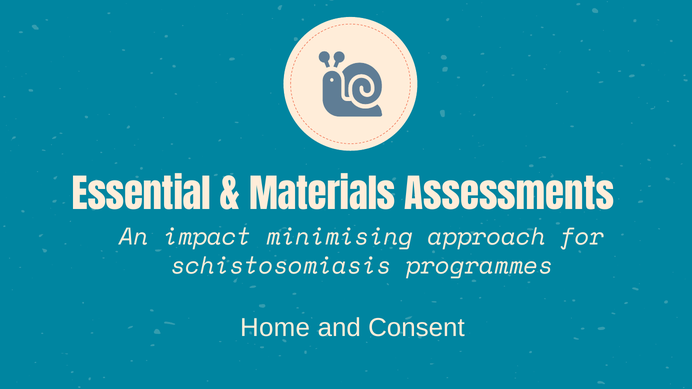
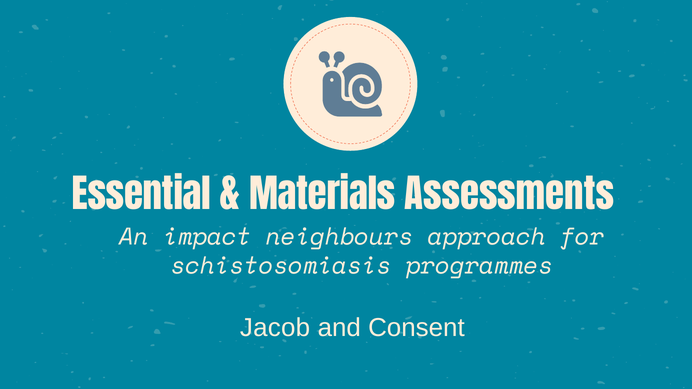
minimising: minimising -> neighbours
Home: Home -> Jacob
